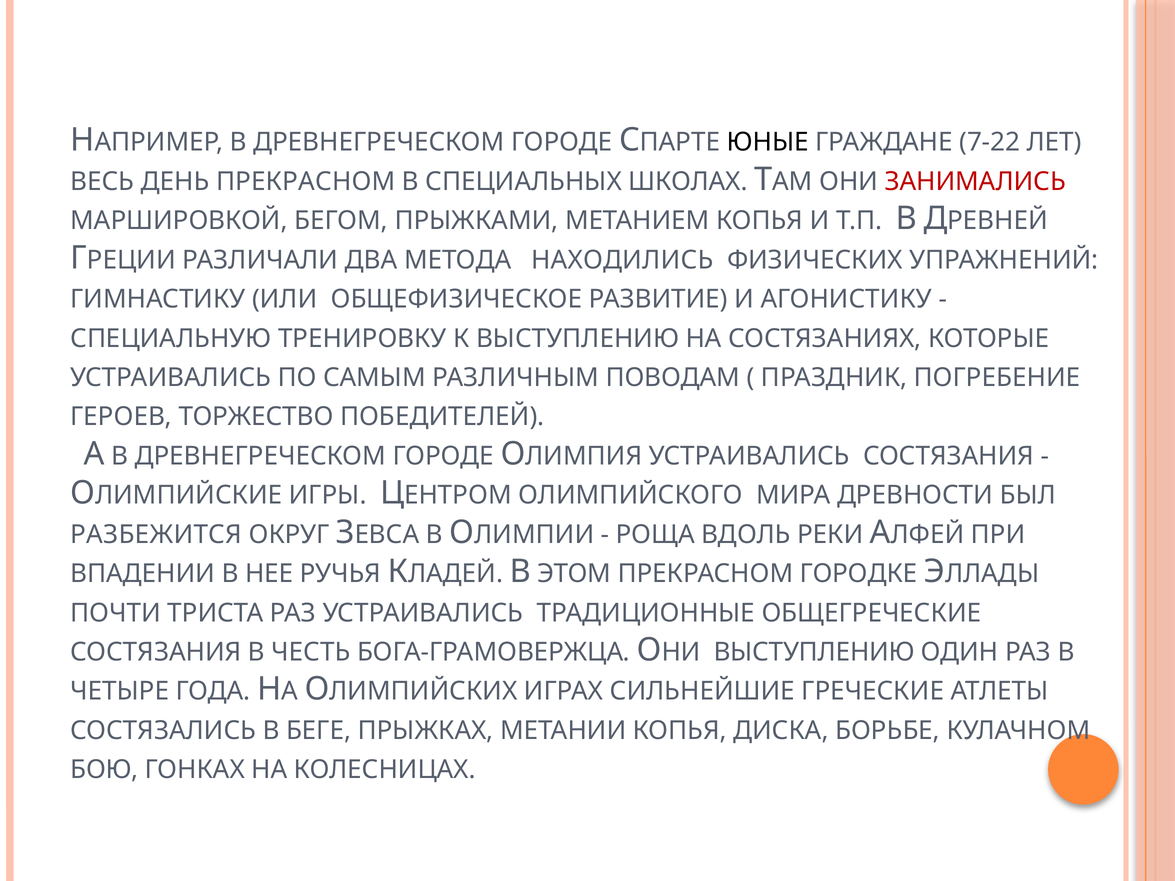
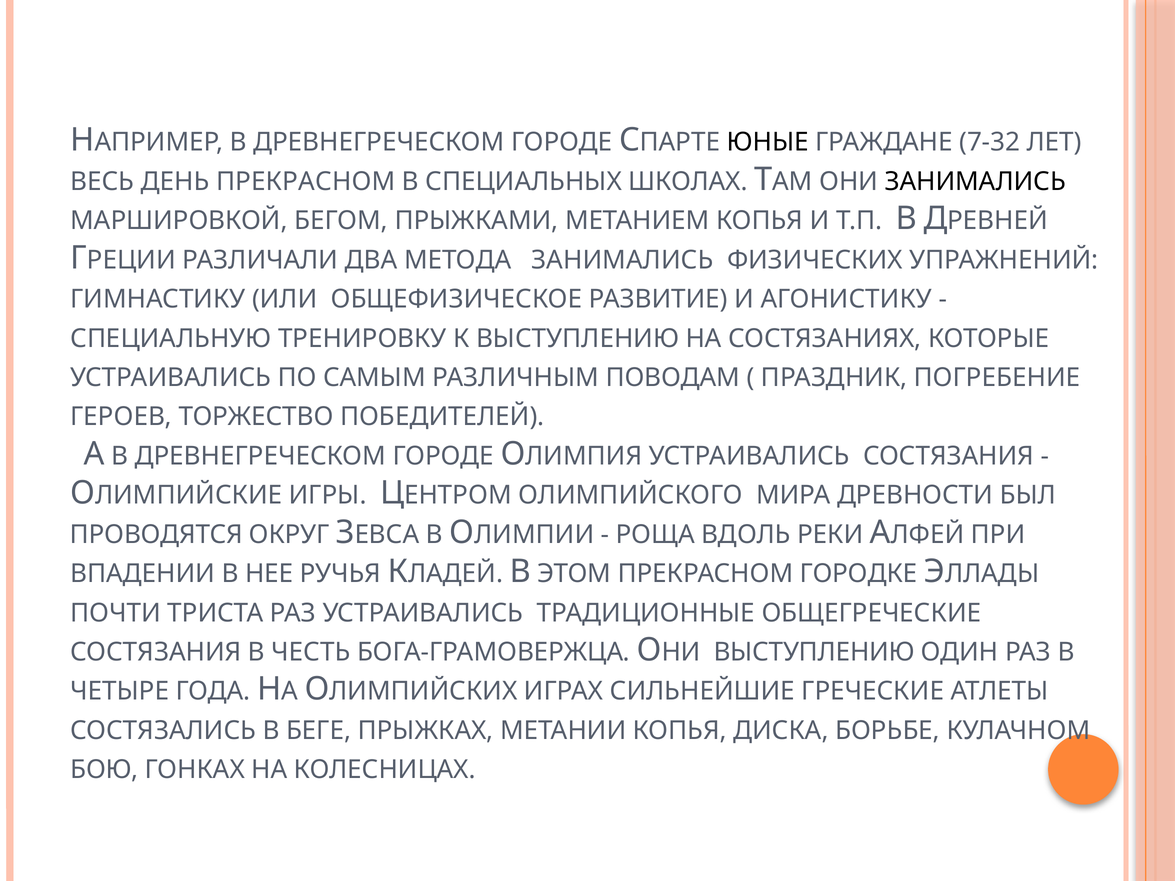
7-22: 7-22 -> 7-32
ЗАНИМАЛИСЬ at (975, 182) colour: red -> black
МЕТОДА НАХОДИЛИСЬ: НАХОДИЛИСЬ -> ЗАНИМАЛИСЬ
РАЗБЕЖИТСЯ: РАЗБЕЖИТСЯ -> ПРОВОДЯТСЯ
